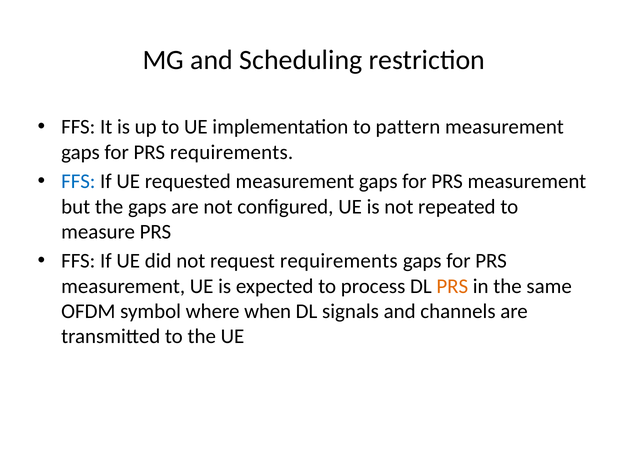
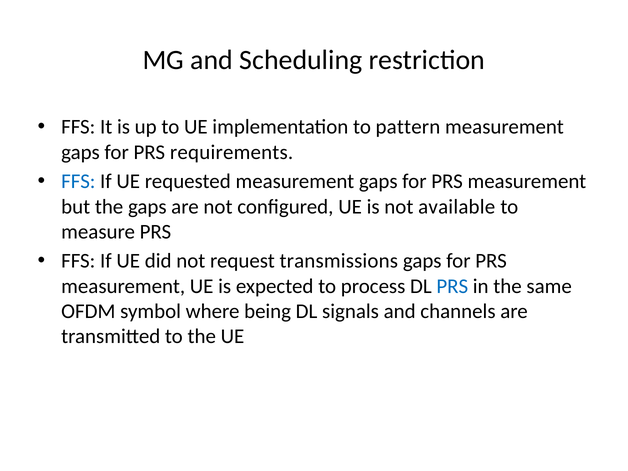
repeated: repeated -> available
request requirements: requirements -> transmissions
PRS at (452, 286) colour: orange -> blue
when: when -> being
